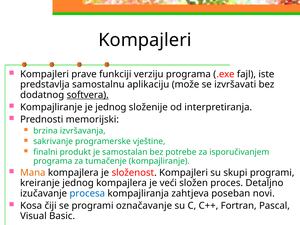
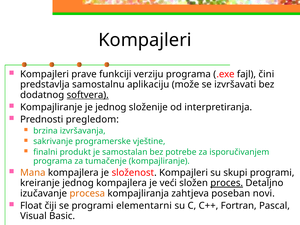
iste: iste -> čini
memorijski: memorijski -> pregledom
proces underline: none -> present
procesa colour: blue -> orange
Kosa: Kosa -> Float
označavanje: označavanje -> elementarni
